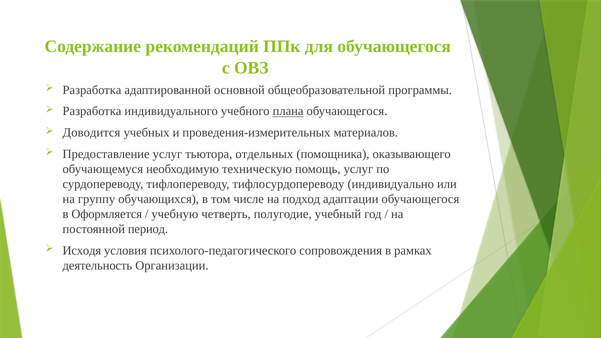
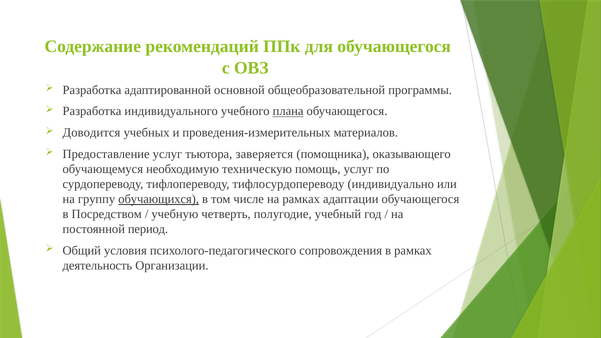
отдельных: отдельных -> заверяется
обучающихся underline: none -> present
на подход: подход -> рамках
Оформляется: Оформляется -> Посредством
Исходя: Исходя -> Общий
